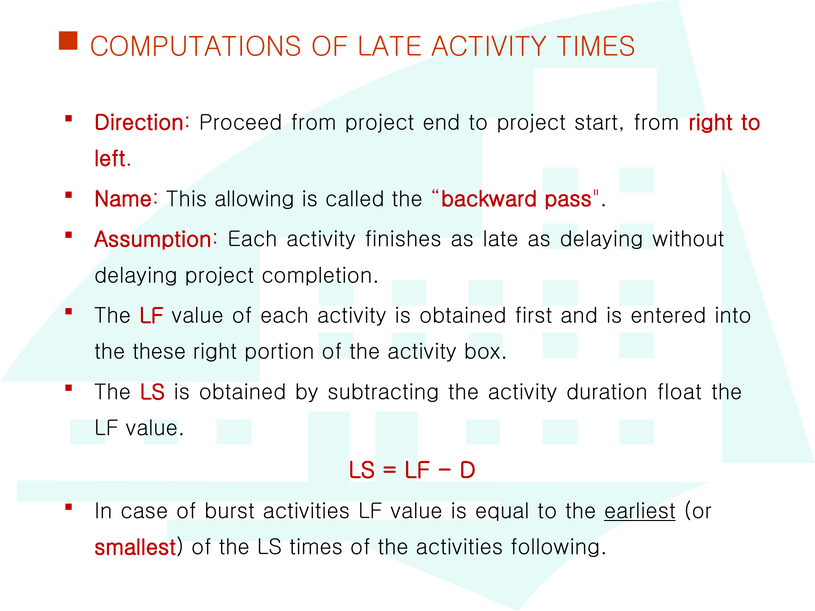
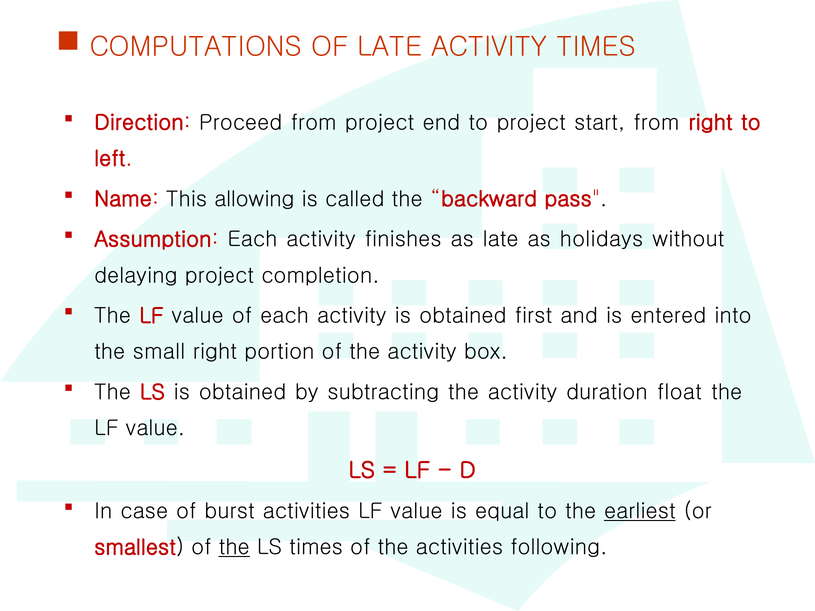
as delaying: delaying -> holidays
these: these -> small
the at (234, 548) underline: none -> present
